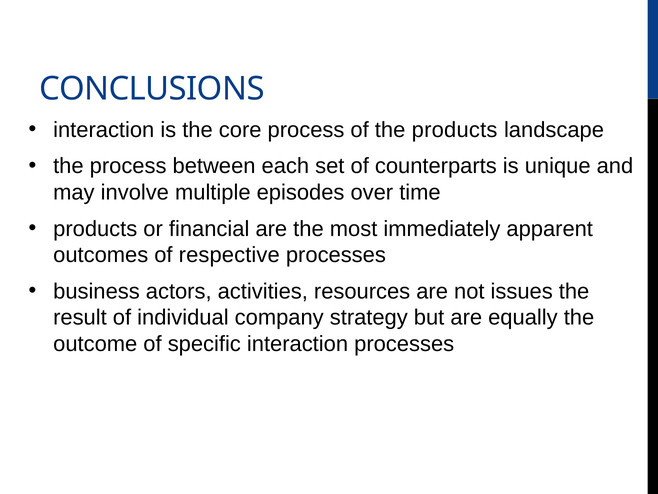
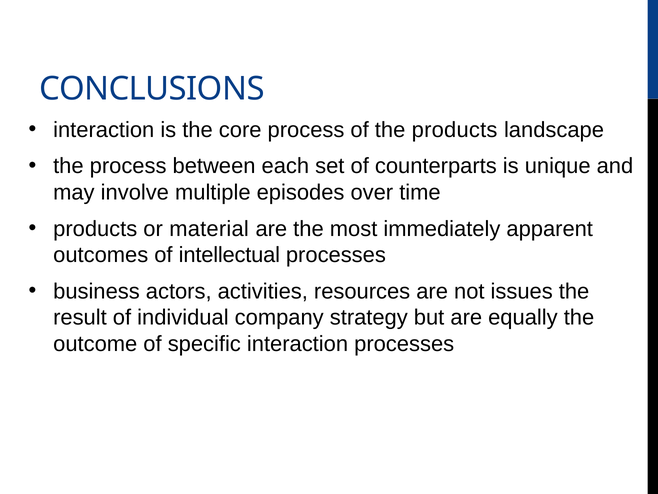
financial: financial -> material
respective: respective -> intellectual
